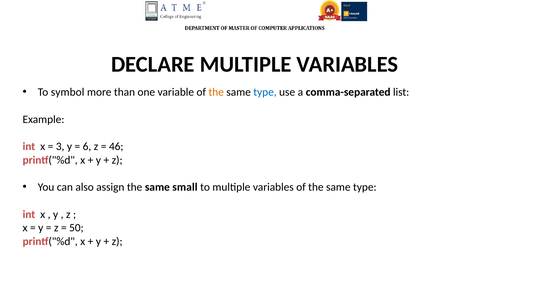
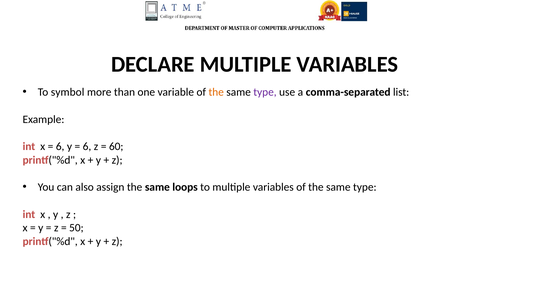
type at (265, 92) colour: blue -> purple
3 at (60, 146): 3 -> 6
46: 46 -> 60
small: small -> loops
